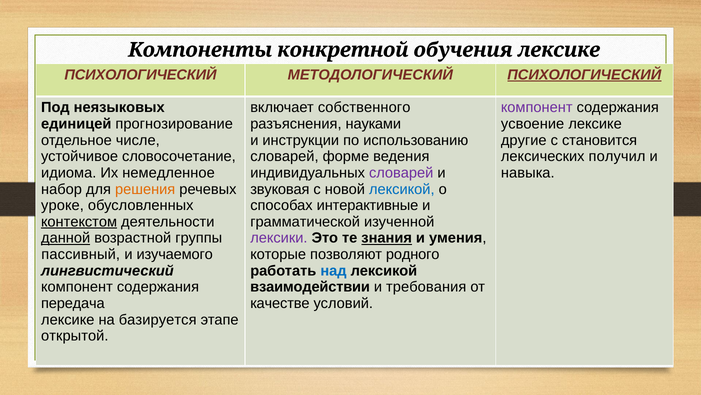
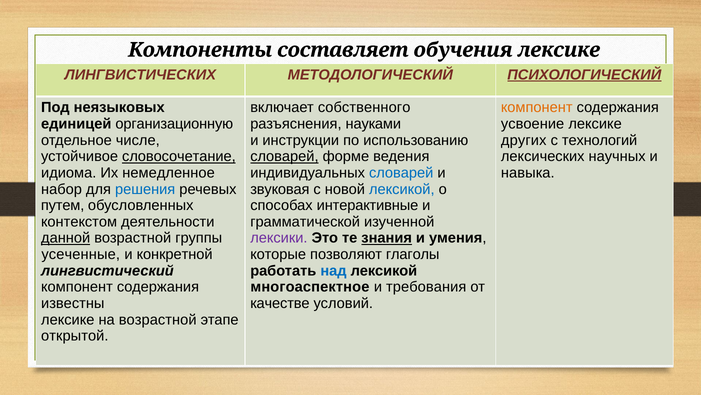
конкретной: конкретной -> составляет
ПСИХОЛОГИЧЕСКИЙ at (140, 75): ПСИХОЛОГИЧЕСКИЙ -> ЛИНГВИСТИЧЕСКИХ
компонент at (537, 107) colour: purple -> orange
прогнозирование: прогнозирование -> организационную
другие: другие -> других
становится: становится -> технологий
словосочетание underline: none -> present
словарей at (284, 156) underline: none -> present
получил: получил -> научных
словарей at (401, 173) colour: purple -> blue
решения colour: orange -> blue
уроке: уроке -> путем
контекстом underline: present -> none
пассивный: пассивный -> усеченные
изучаемого: изучаемого -> конкретной
родного: родного -> глаголы
взаимодействии: взаимодействии -> многоаспектное
передача: передача -> известны
на базируется: базируется -> возрастной
